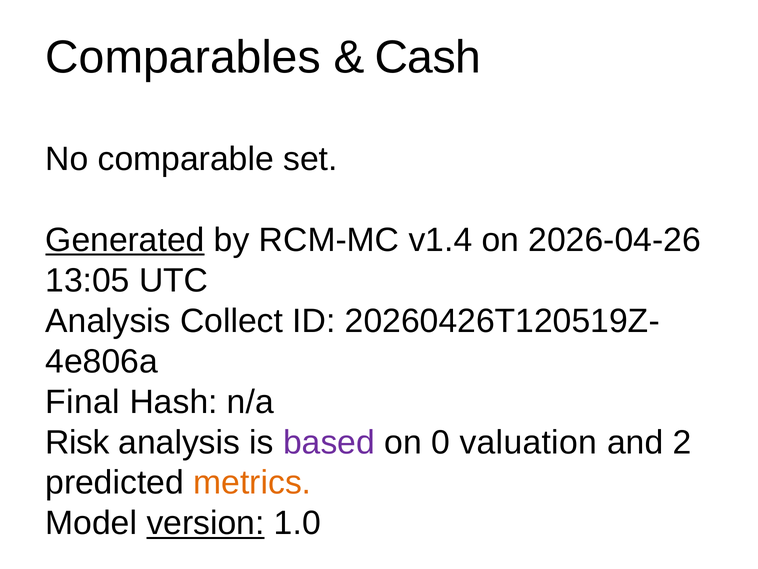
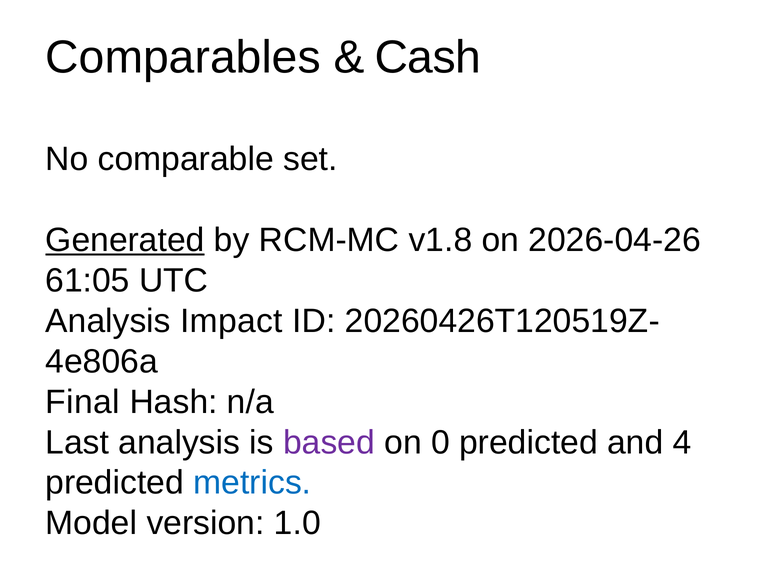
v1.4: v1.4 -> v1.8
13:05: 13:05 -> 61:05
Collect: Collect -> Impact
Risk: Risk -> Last
0 valuation: valuation -> predicted
2: 2 -> 4
metrics colour: orange -> blue
version underline: present -> none
